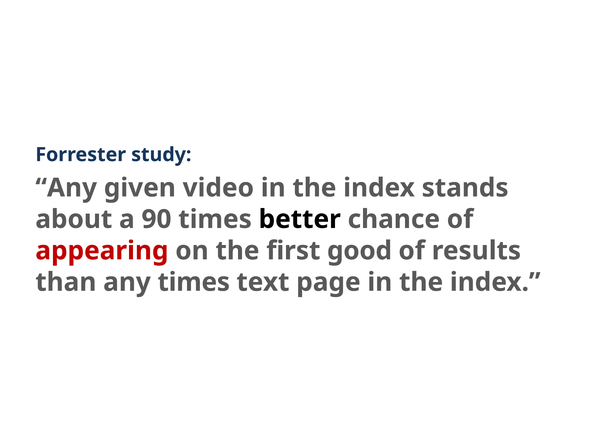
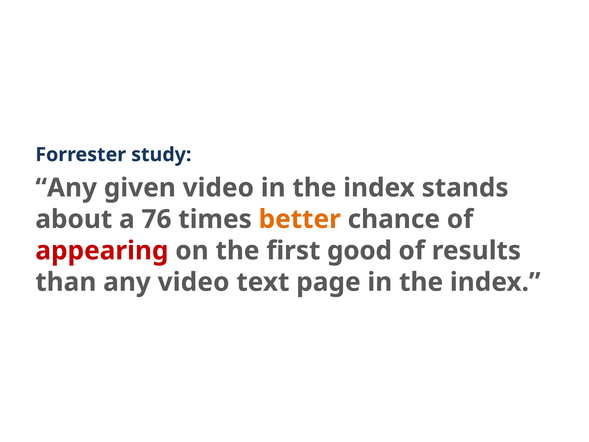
90: 90 -> 76
better colour: black -> orange
any times: times -> video
